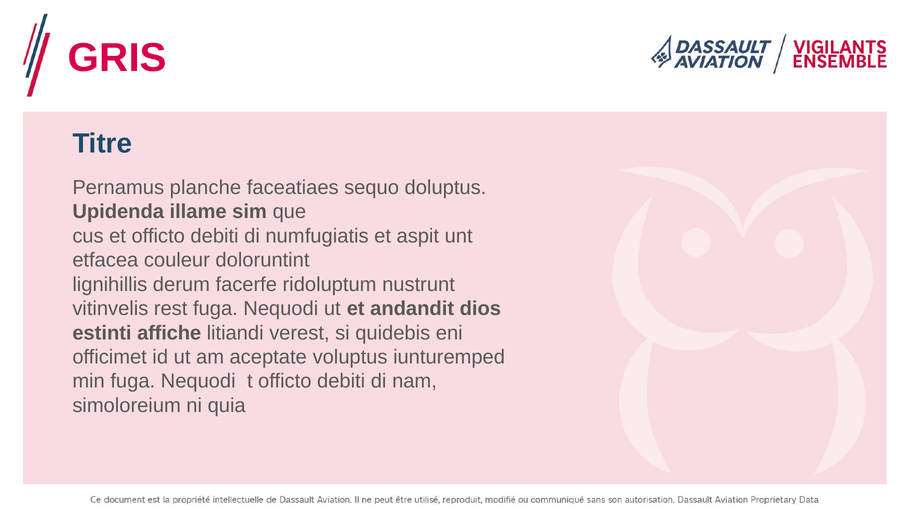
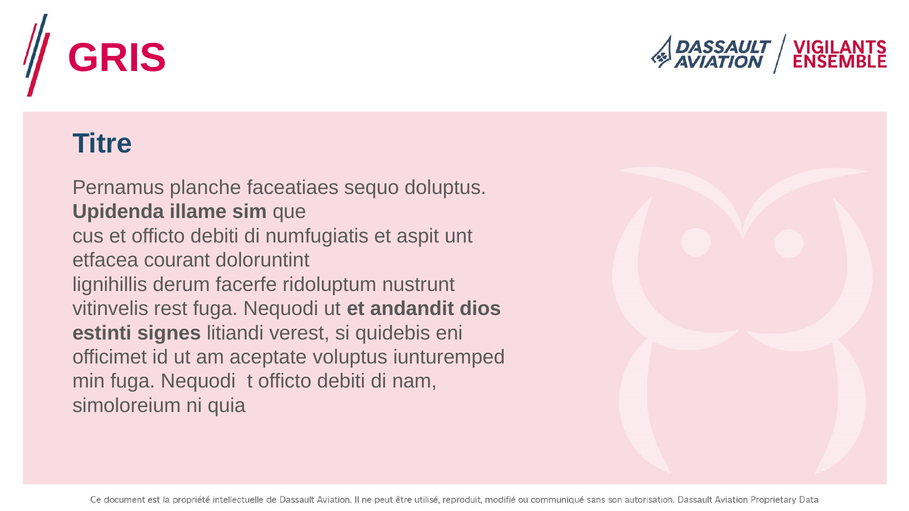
couleur: couleur -> courant
affiche: affiche -> signes
